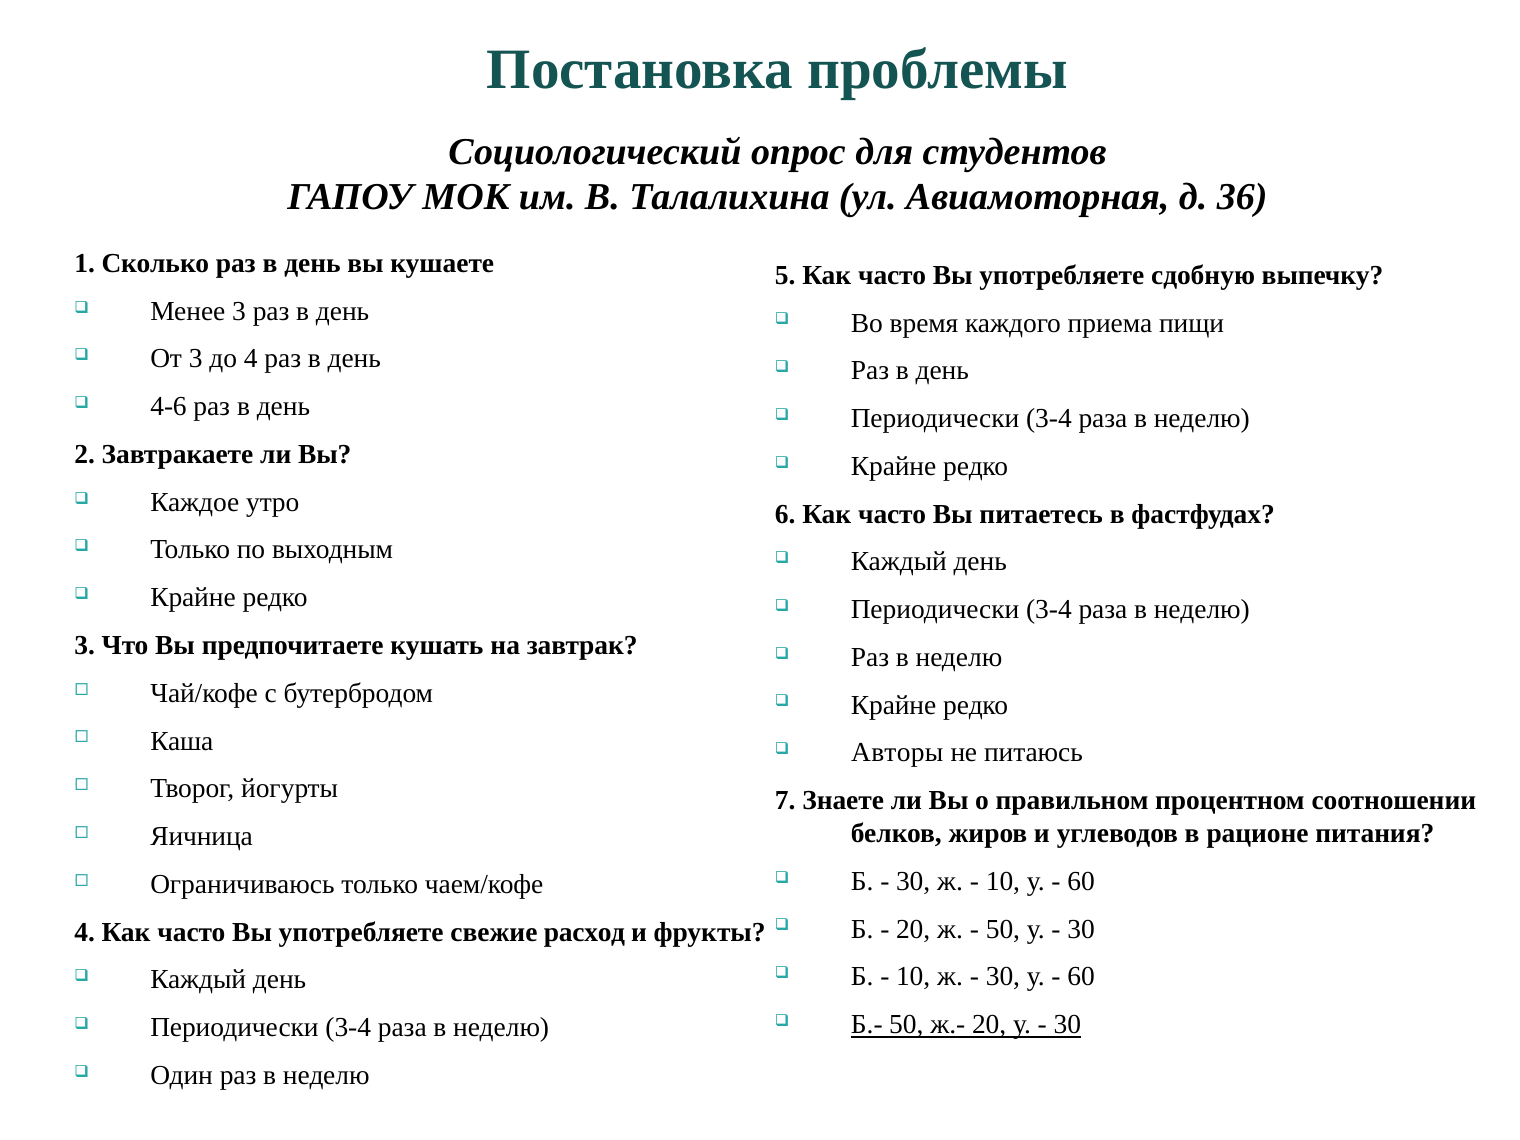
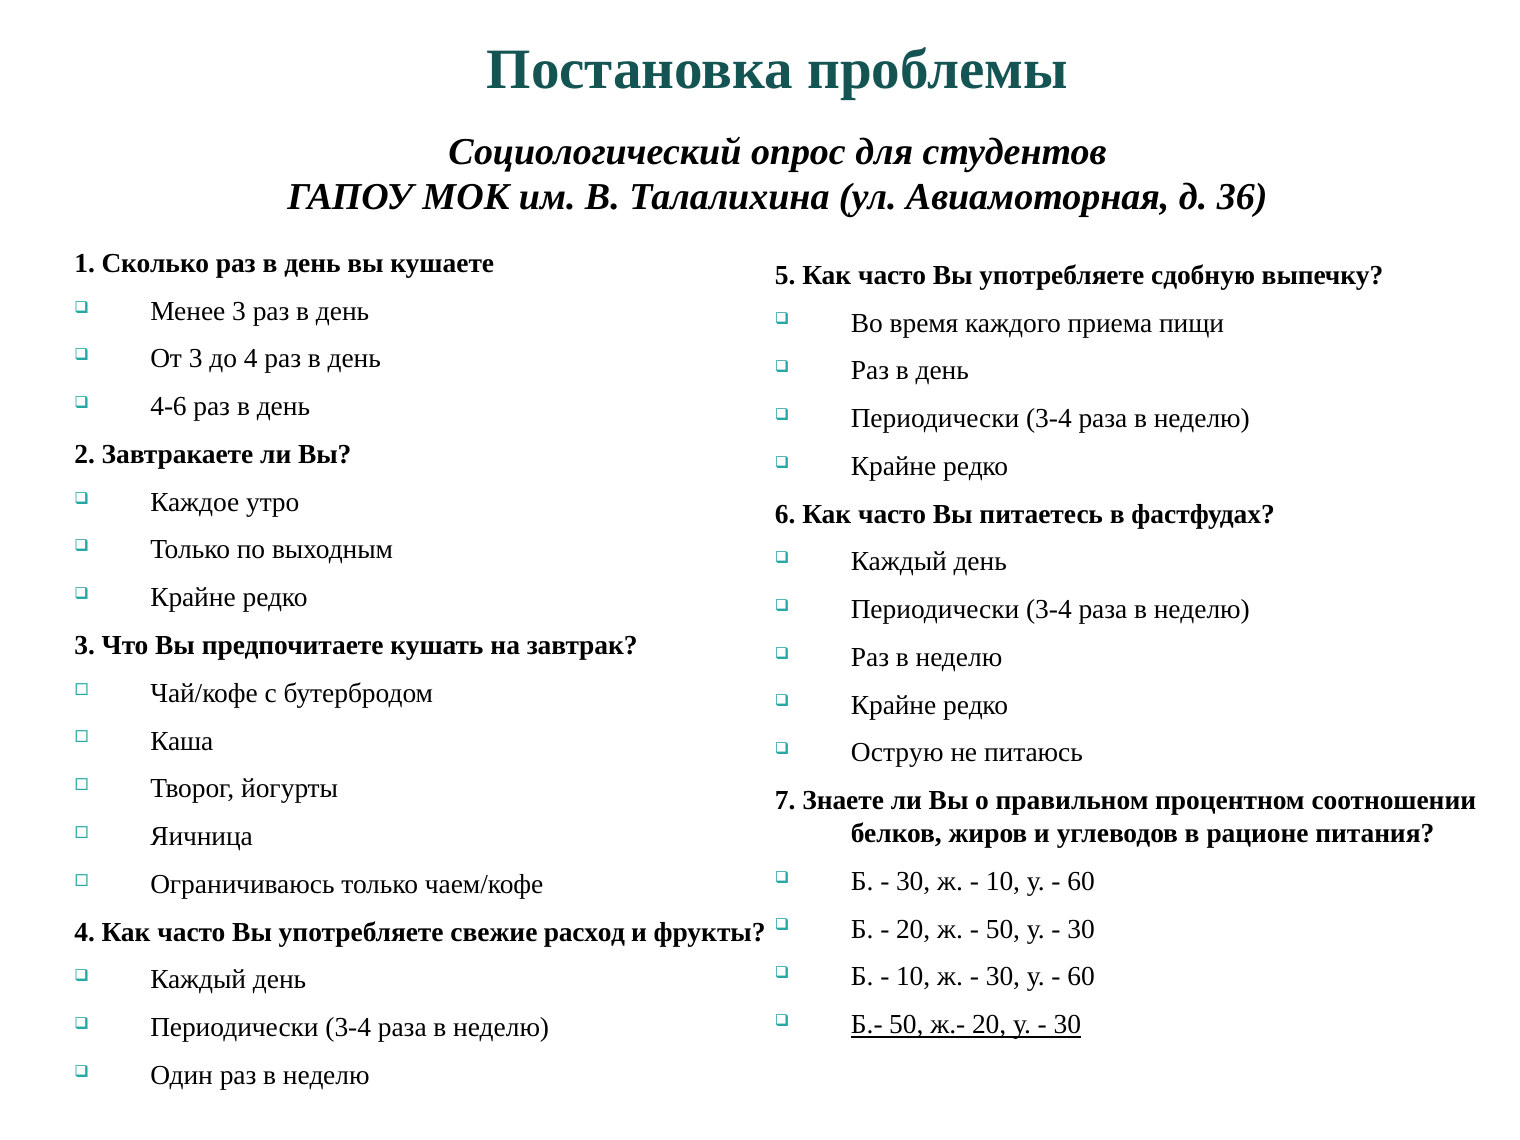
Авторы: Авторы -> Острую
